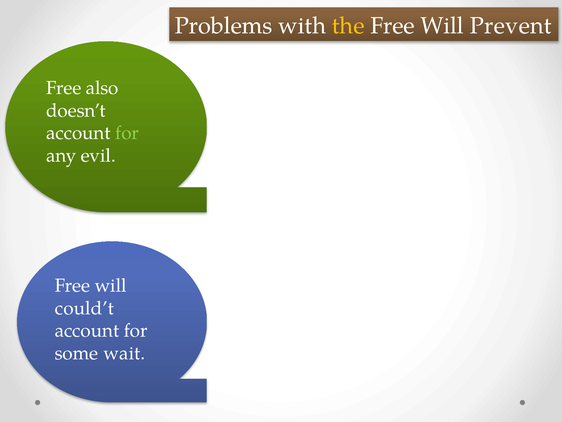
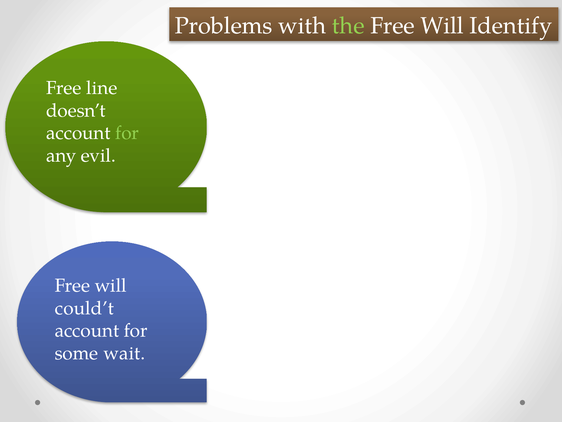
the colour: yellow -> light green
Prevent: Prevent -> Identify
also: also -> line
